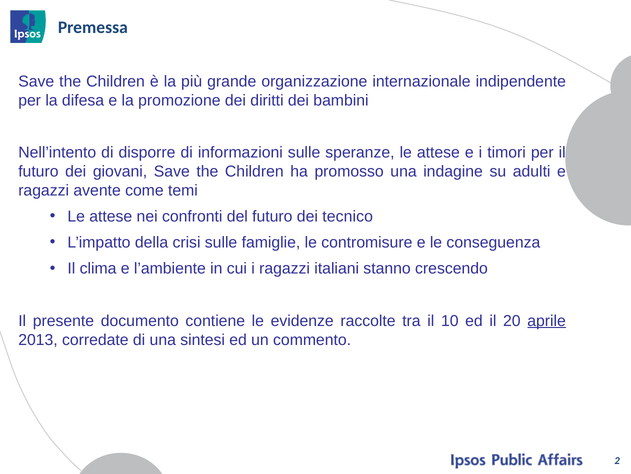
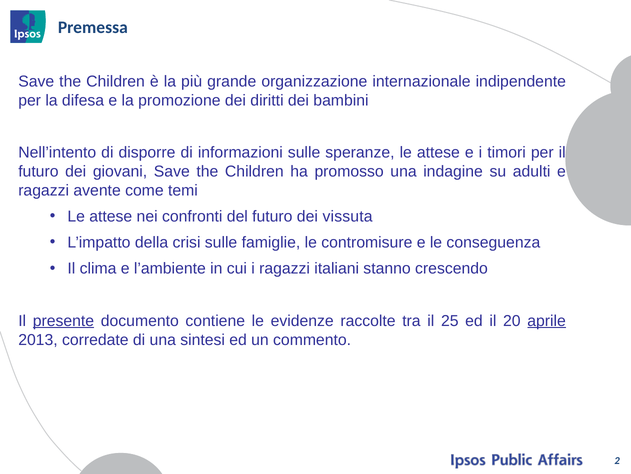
tecnico: tecnico -> vissuta
presente underline: none -> present
10: 10 -> 25
